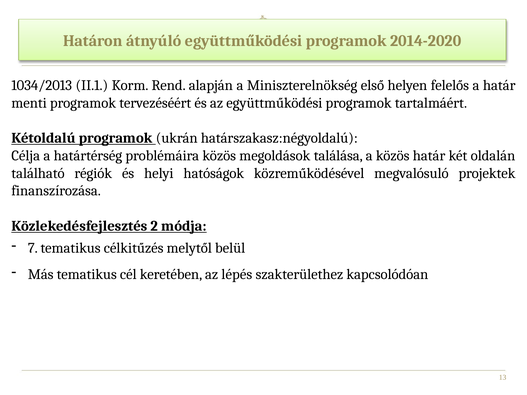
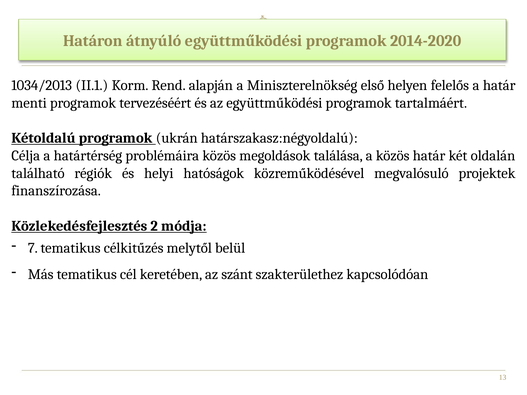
lépés: lépés -> szánt
